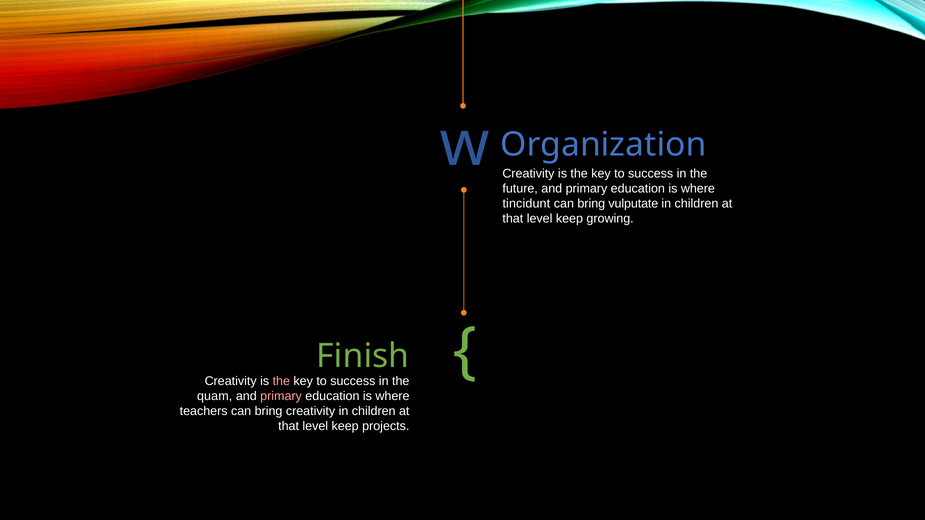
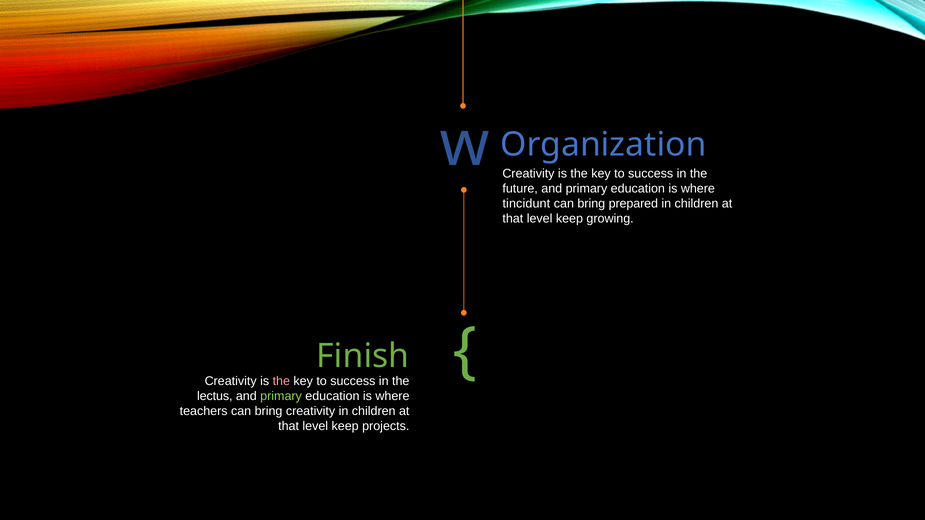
vulputate: vulputate -> prepared
quam: quam -> lectus
primary at (281, 396) colour: pink -> light green
